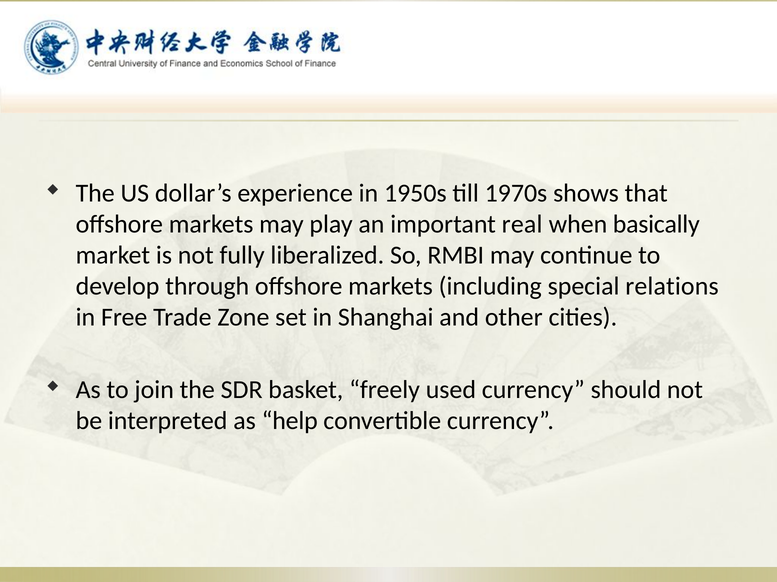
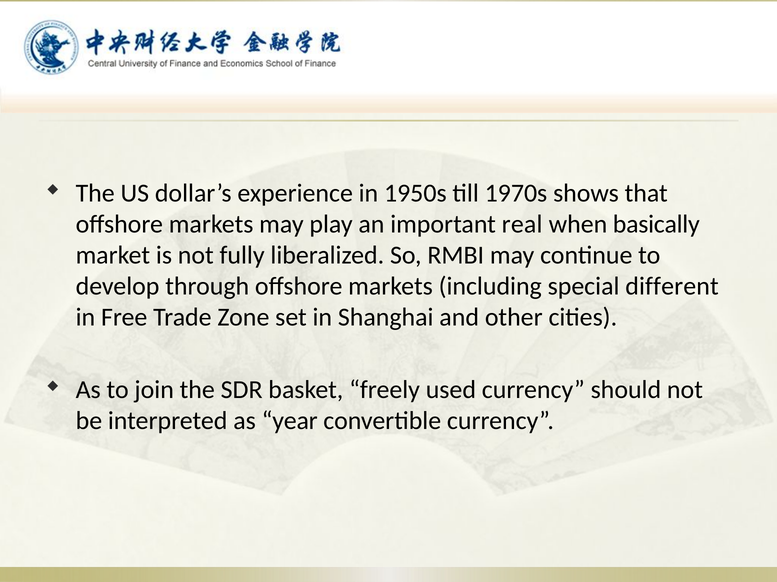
relations: relations -> different
help: help -> year
